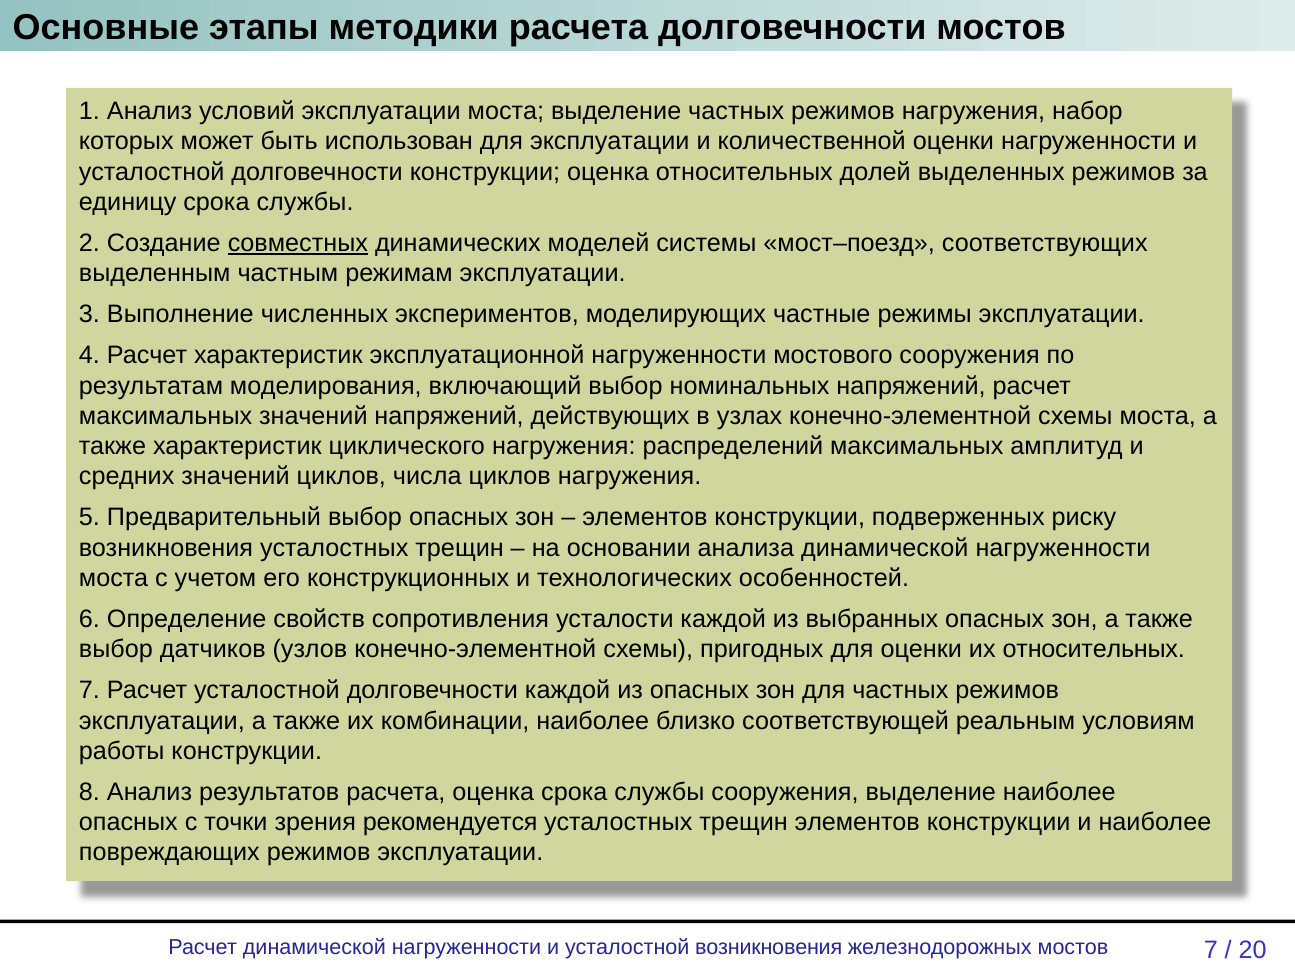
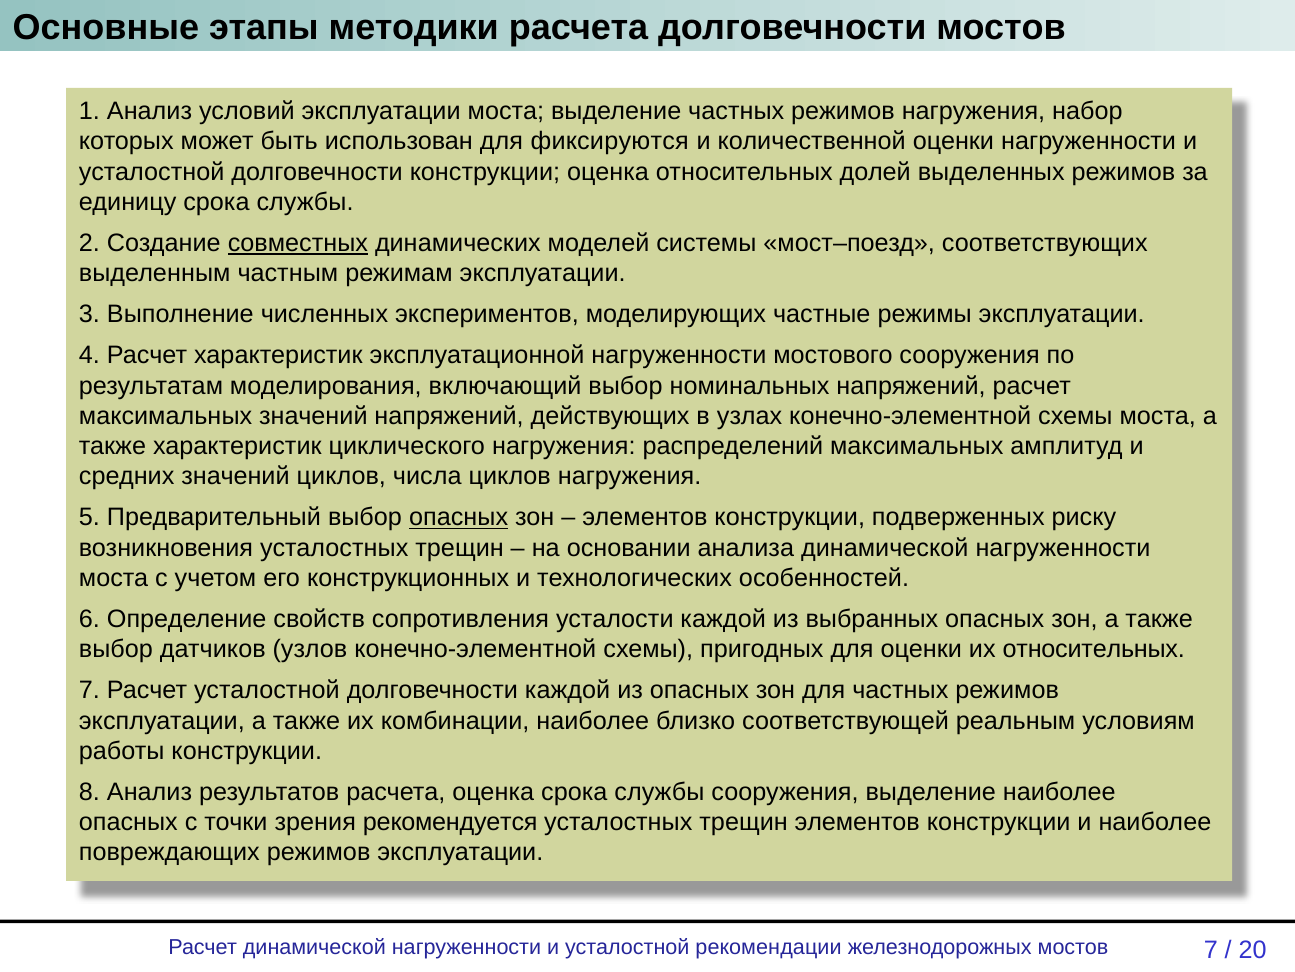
для эксплуатации: эксплуатации -> фиксируются
опасных at (459, 517) underline: none -> present
усталостной возникновения: возникновения -> рекомендации
